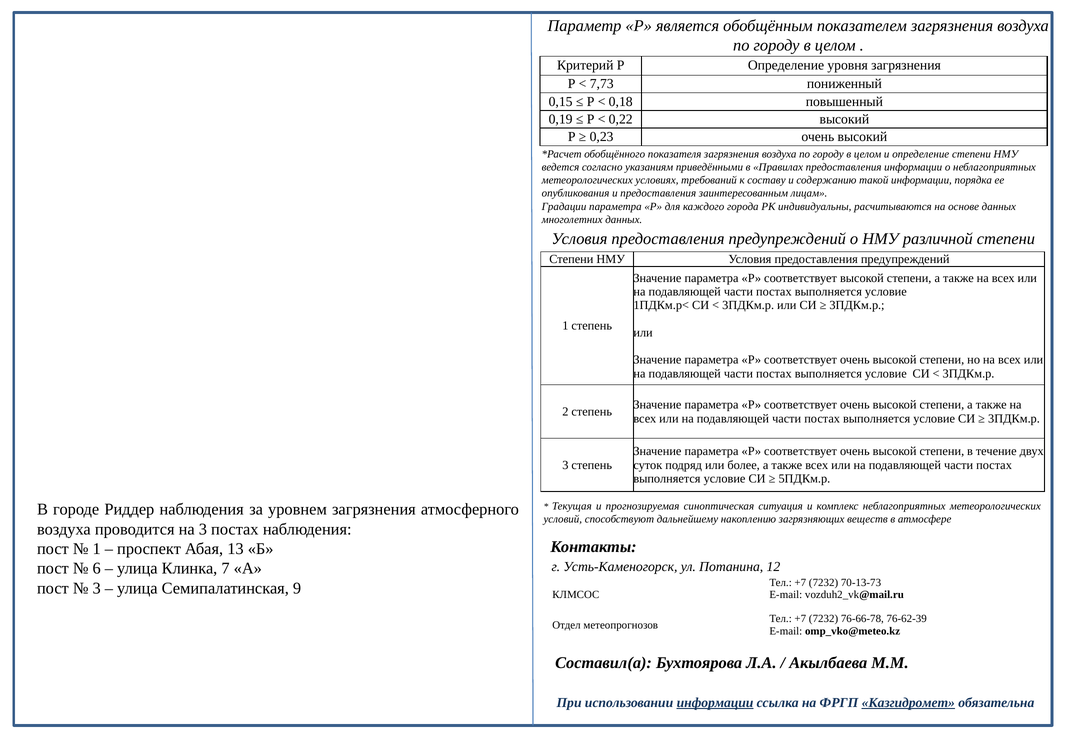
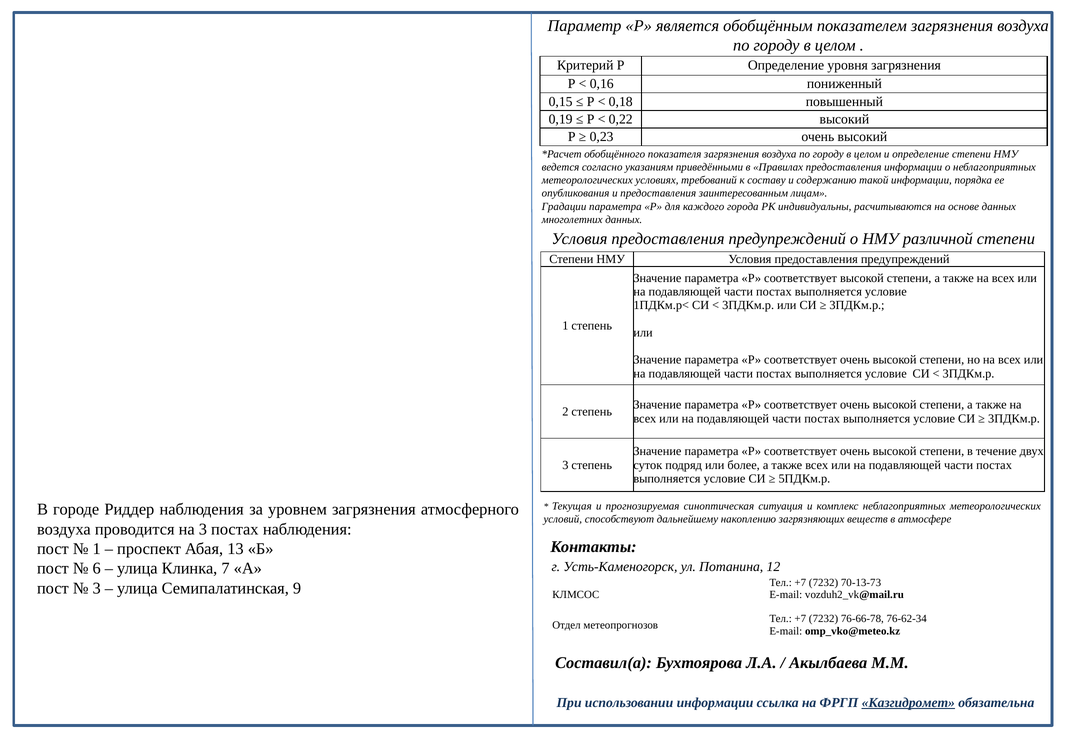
7,73: 7,73 -> 0,16
76-62-39: 76-62-39 -> 76-62-34
информации at (715, 703) underline: present -> none
